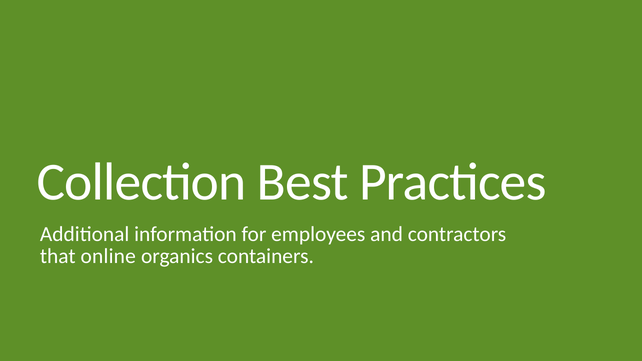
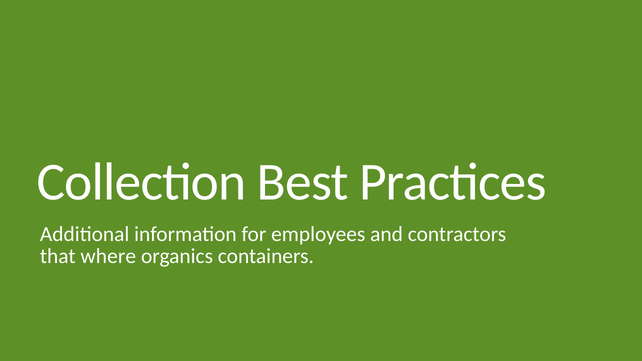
online: online -> where
